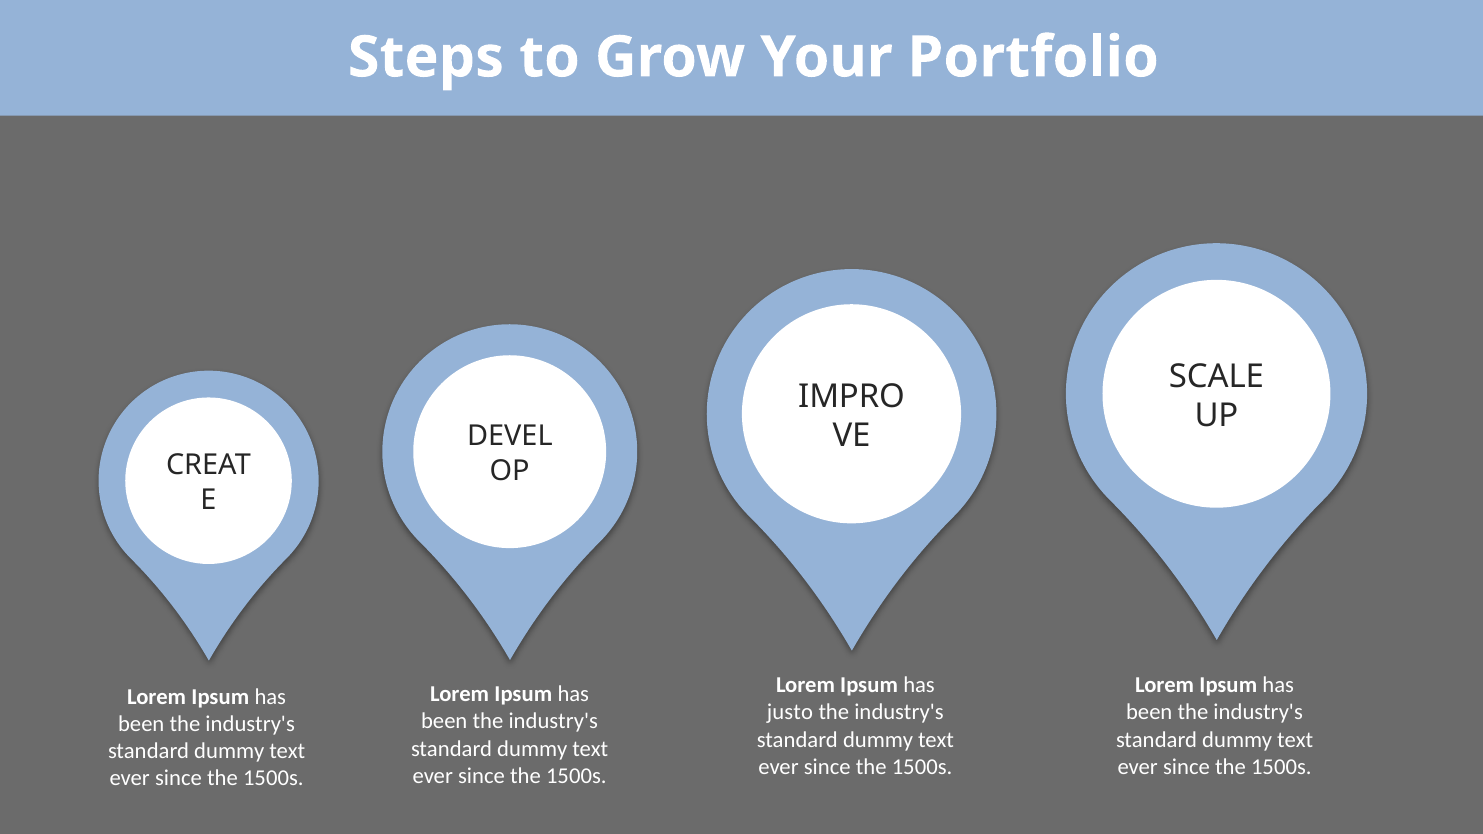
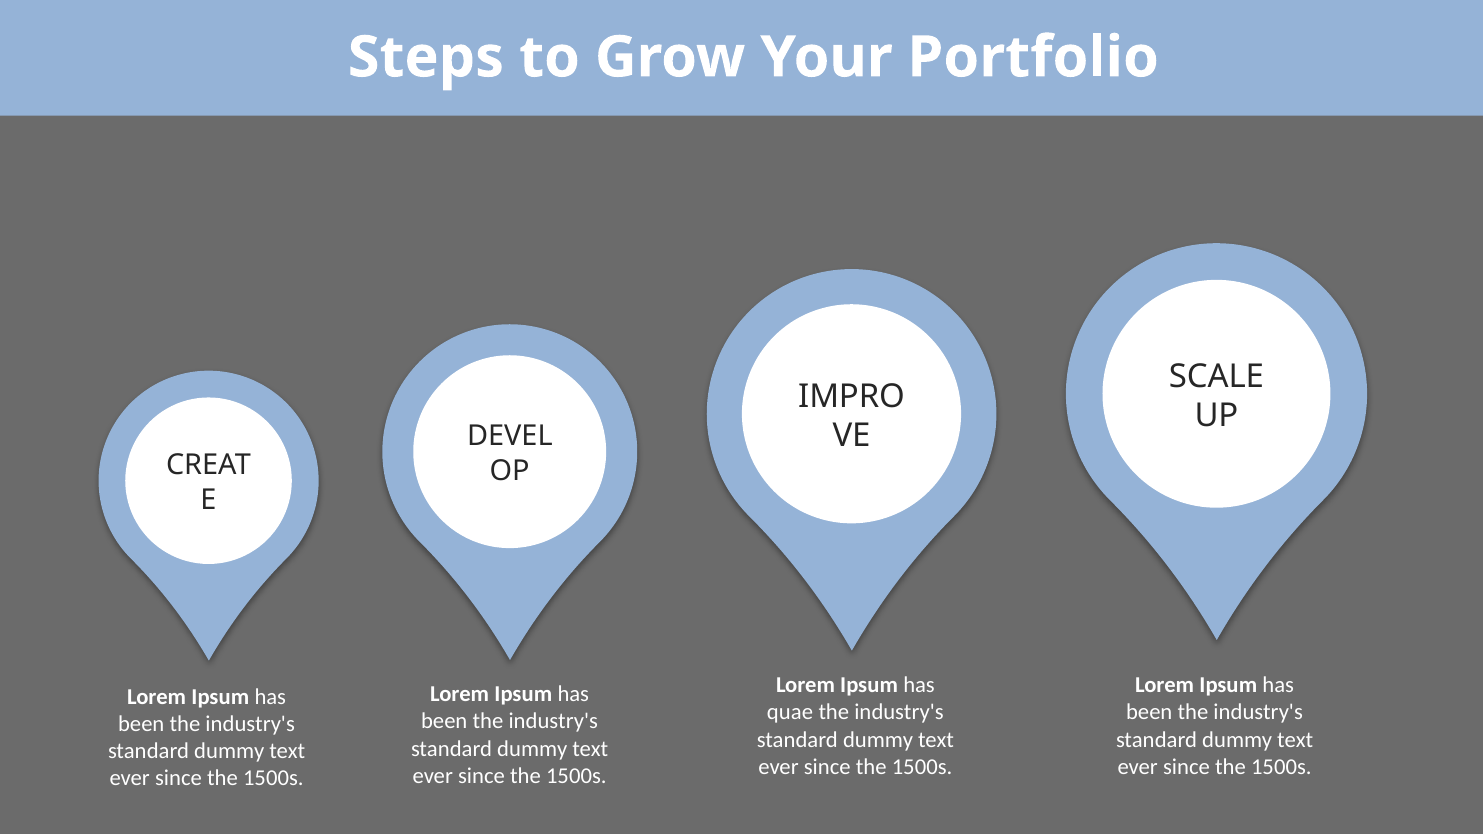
justo: justo -> quae
